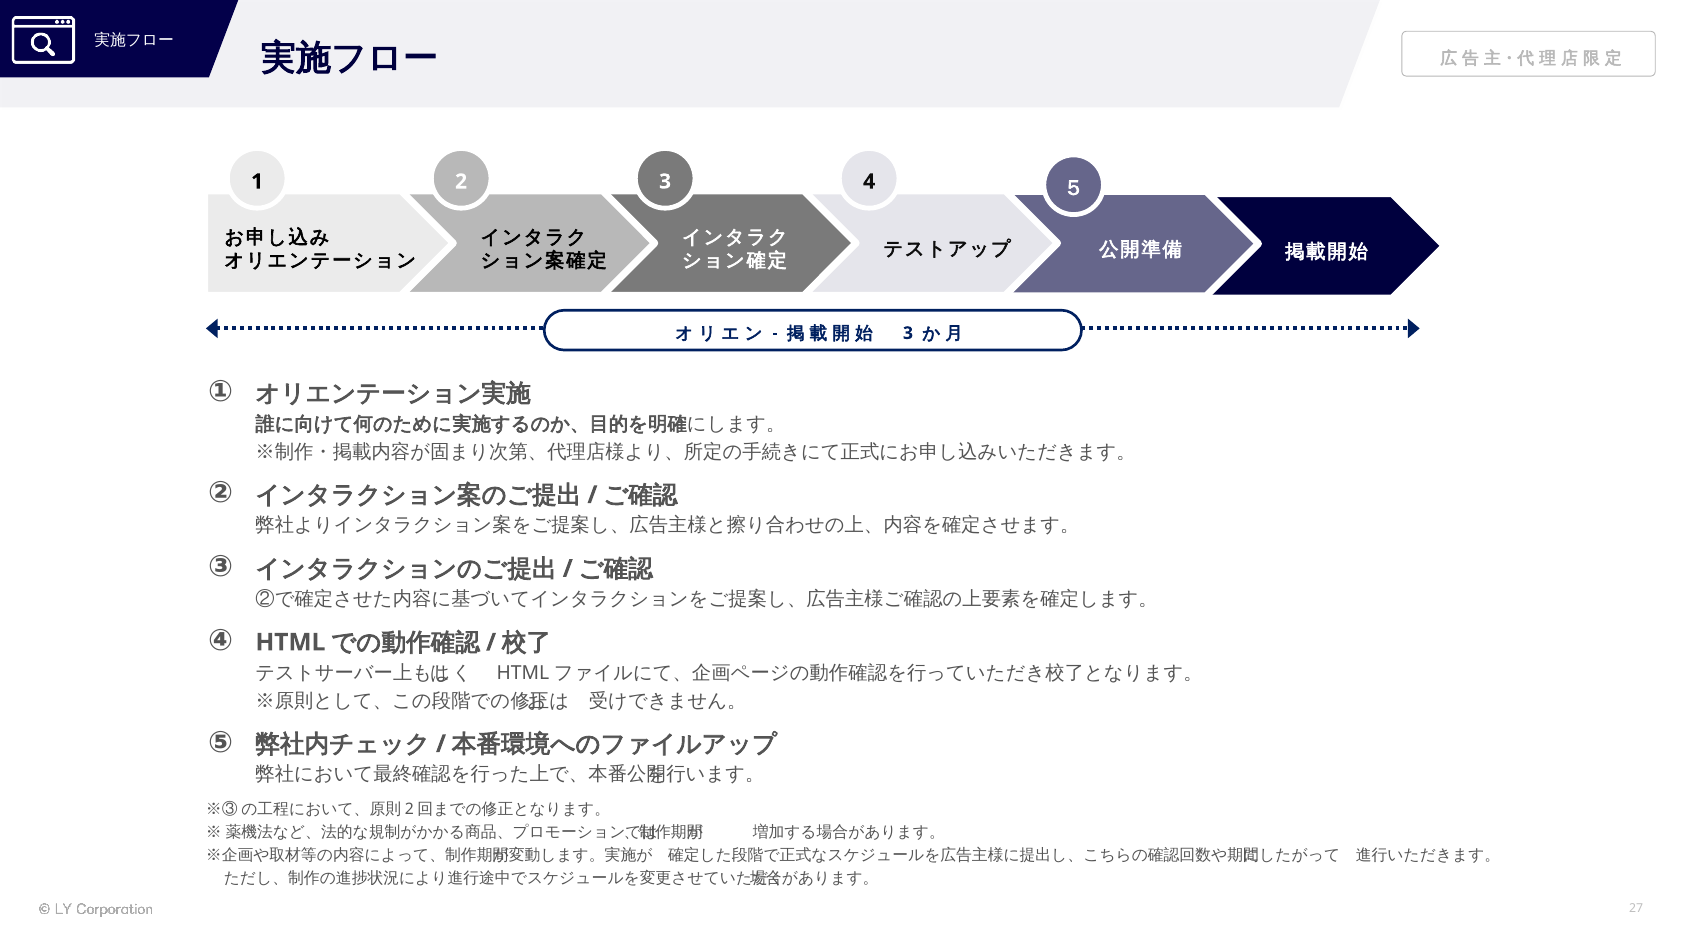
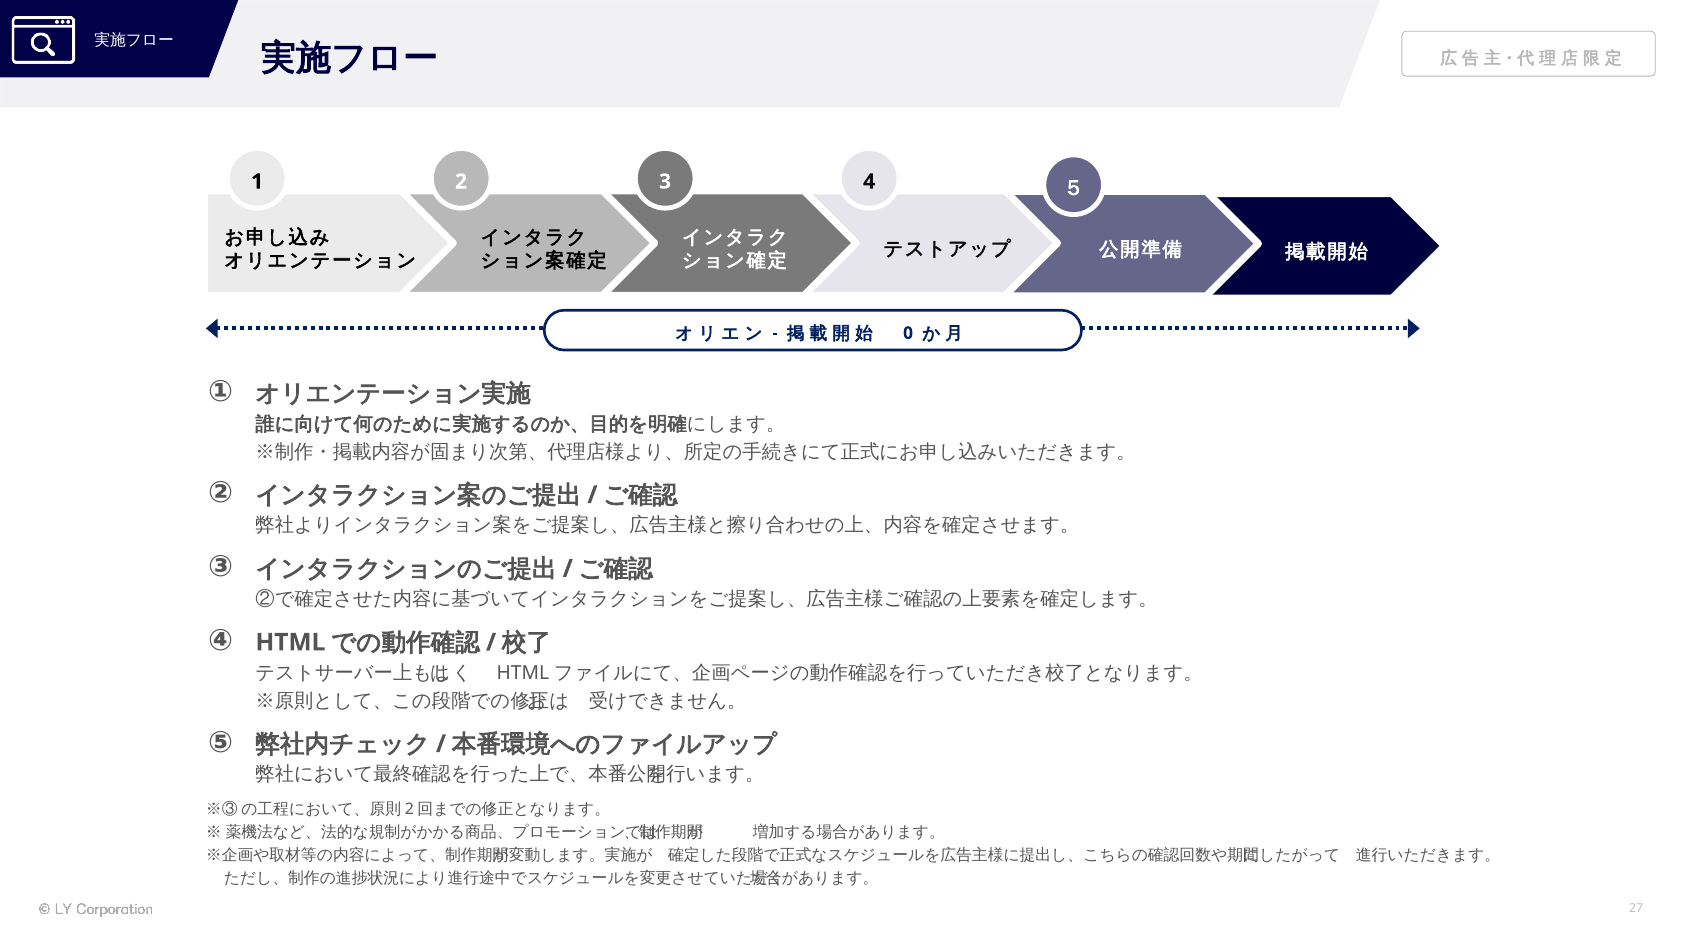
3 at (908, 333): 3 -> 0
